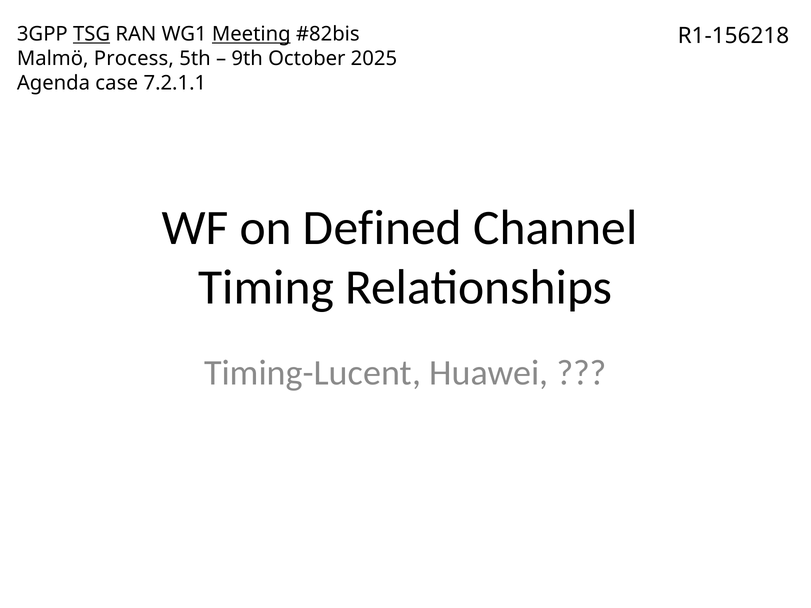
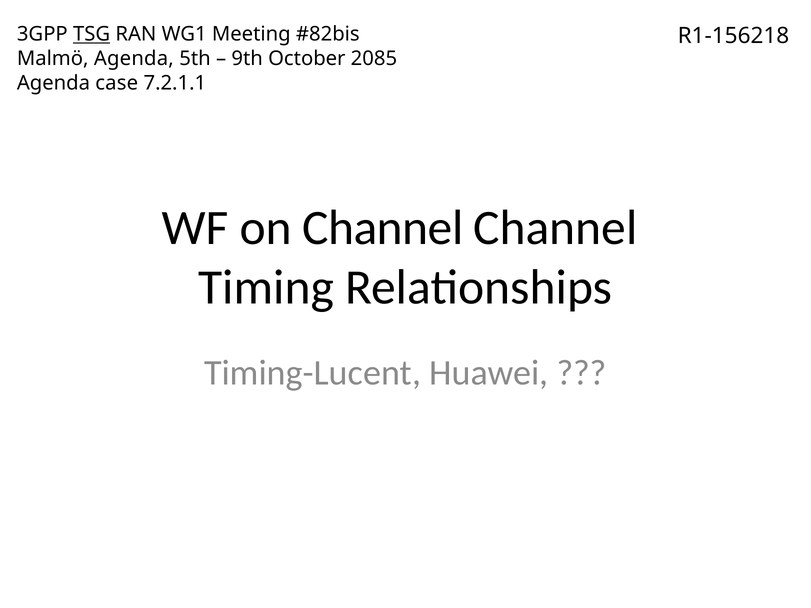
Meeting underline: present -> none
Malmö Process: Process -> Agenda
2025: 2025 -> 2085
on Defined: Defined -> Channel
